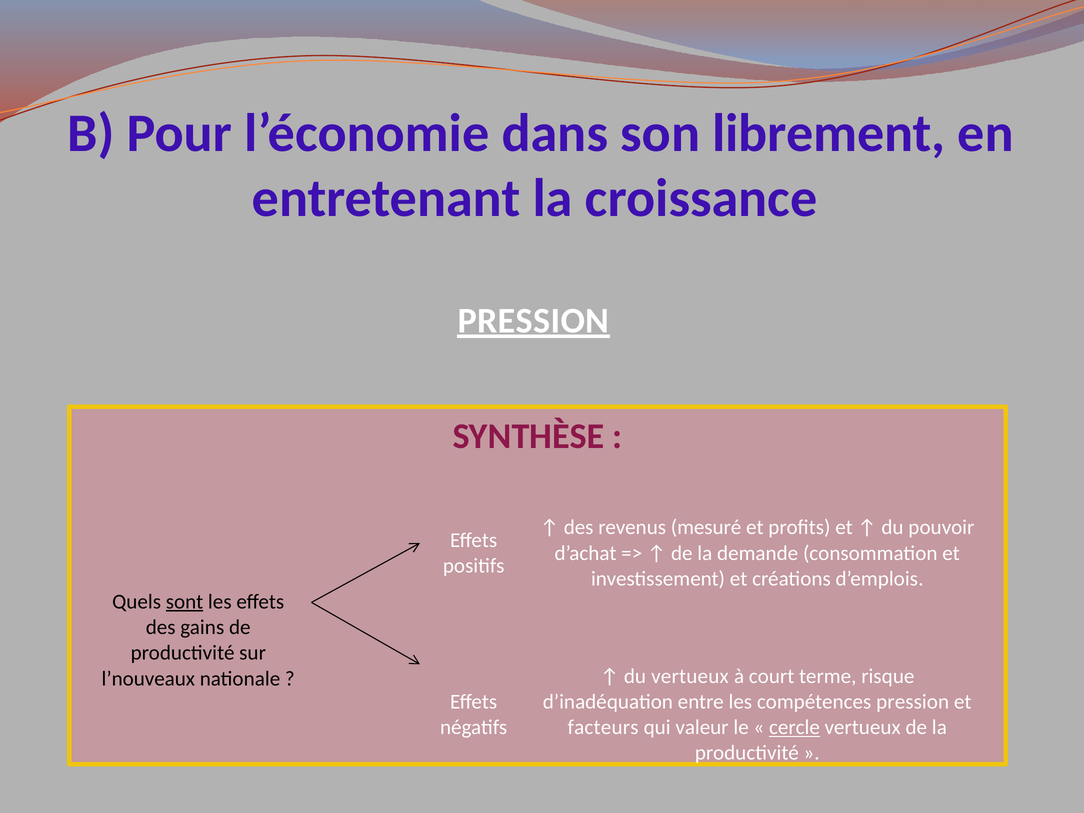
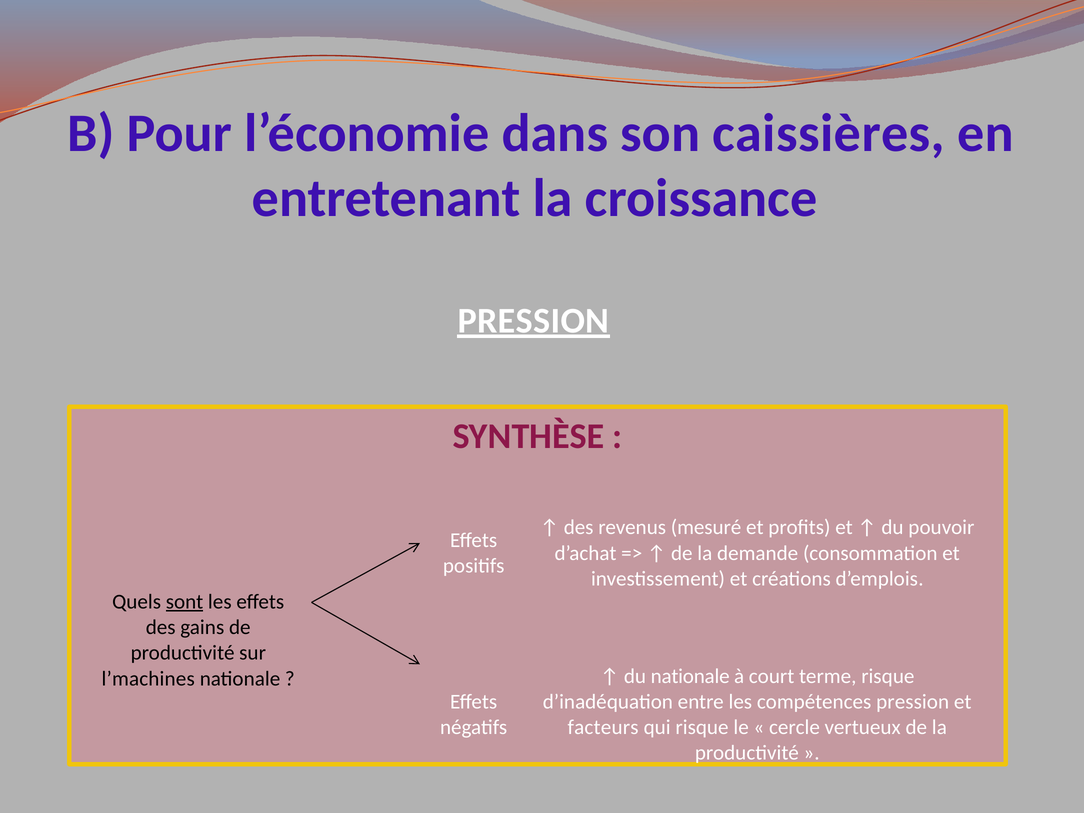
librement: librement -> caissières
du vertueux: vertueux -> nationale
l’nouveaux: l’nouveaux -> l’machines
qui valeur: valeur -> risque
cercle underline: present -> none
